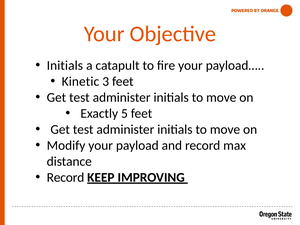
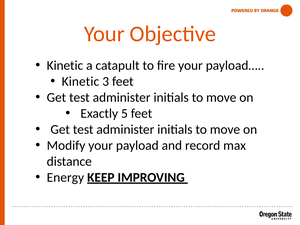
Initials at (65, 65): Initials -> Kinetic
Record at (65, 177): Record -> Energy
